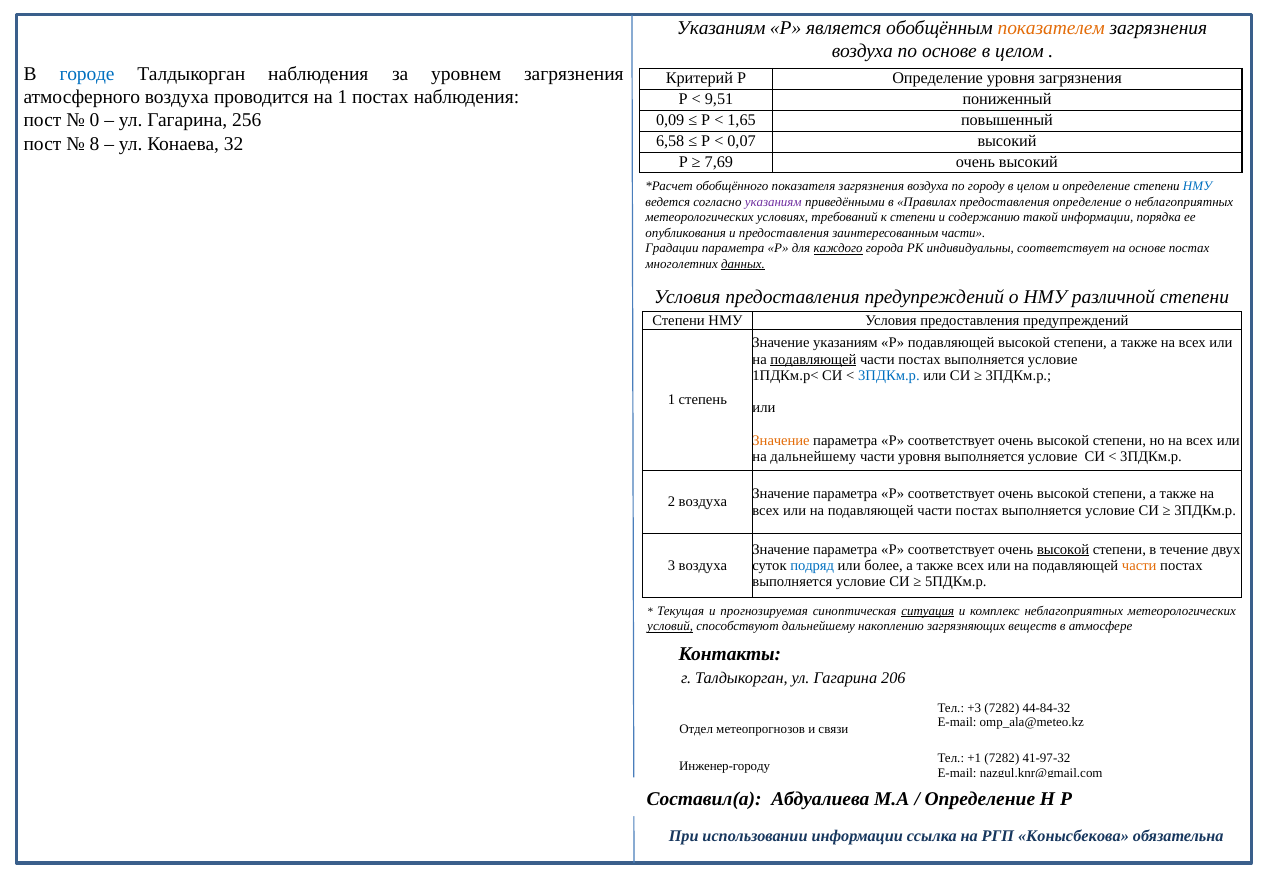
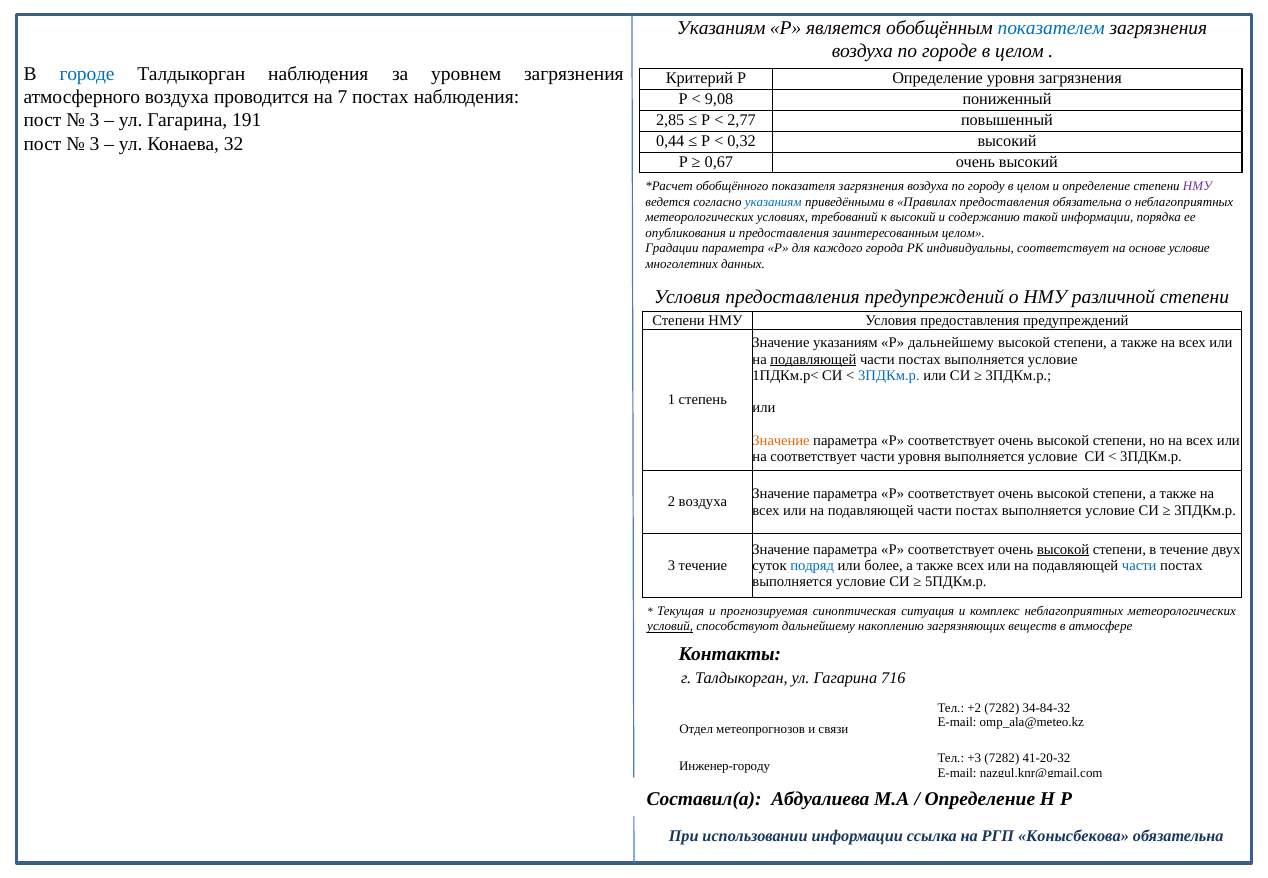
показателем colour: orange -> blue
по основе: основе -> городе
на 1: 1 -> 7
9,51: 9,51 -> 9,08
0 at (95, 120): 0 -> 3
256: 256 -> 191
0,09: 0,09 -> 2,85
1,65: 1,65 -> 2,77
6,58: 6,58 -> 0,44
0,07: 0,07 -> 0,32
8 at (95, 144): 8 -> 3
7,69: 7,69 -> 0,67
НМУ at (1198, 186) colour: blue -> purple
указаниям at (773, 202) colour: purple -> blue
предоставления определение: определение -> обязательна
к степени: степени -> высокий
заинтересованным части: части -> целом
каждого underline: present -> none
основе постах: постах -> условие
данных underline: present -> none
Р подавляющей: подавляющей -> дальнейшему
на дальнейшему: дальнейшему -> соответствует
3 воздуха: воздуха -> течение
части at (1139, 565) colour: orange -> blue
ситуация underline: present -> none
206: 206 -> 716
+3: +3 -> +2
44-84-32: 44-84-32 -> 34-84-32
+1: +1 -> +3
41-97-32: 41-97-32 -> 41-20-32
